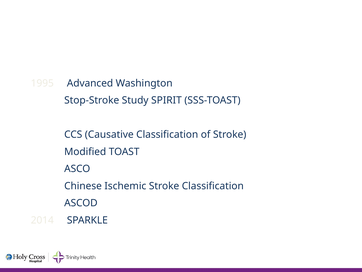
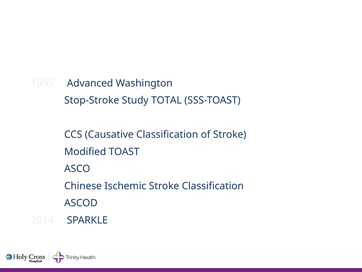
SPIRIT: SPIRIT -> TOTAL
